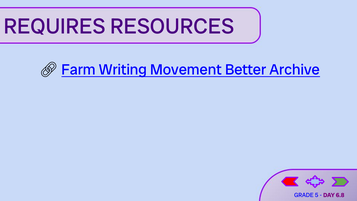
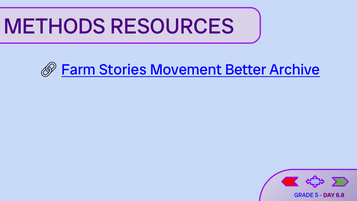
REQUIRES: REQUIRES -> METHODS
Writing: Writing -> Stories
